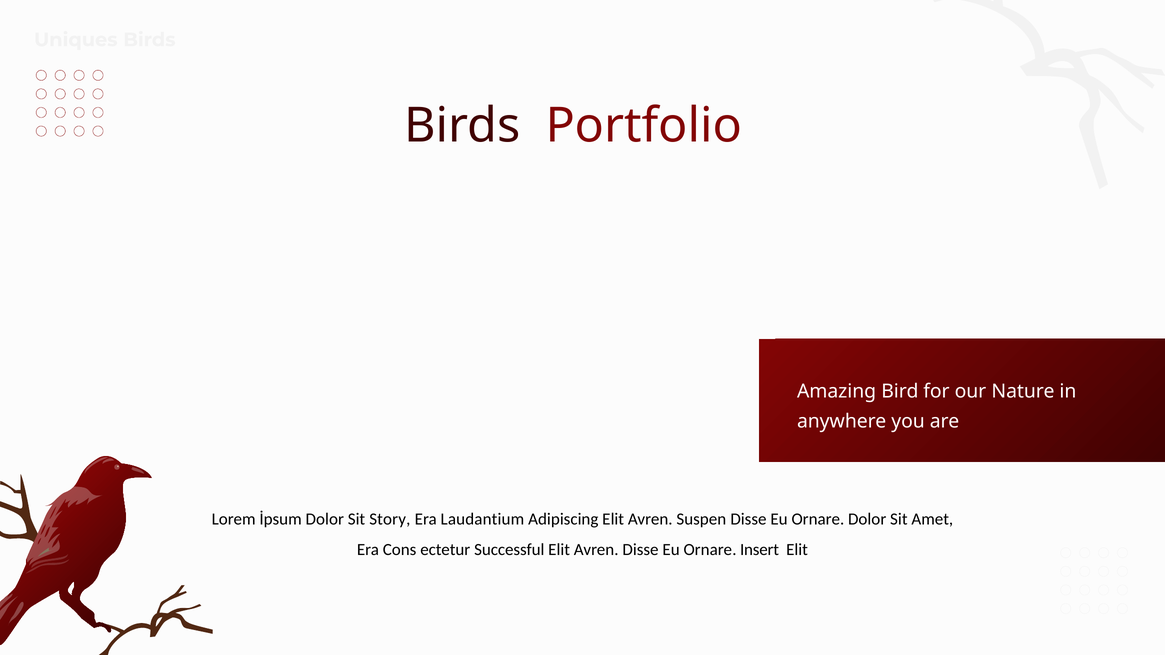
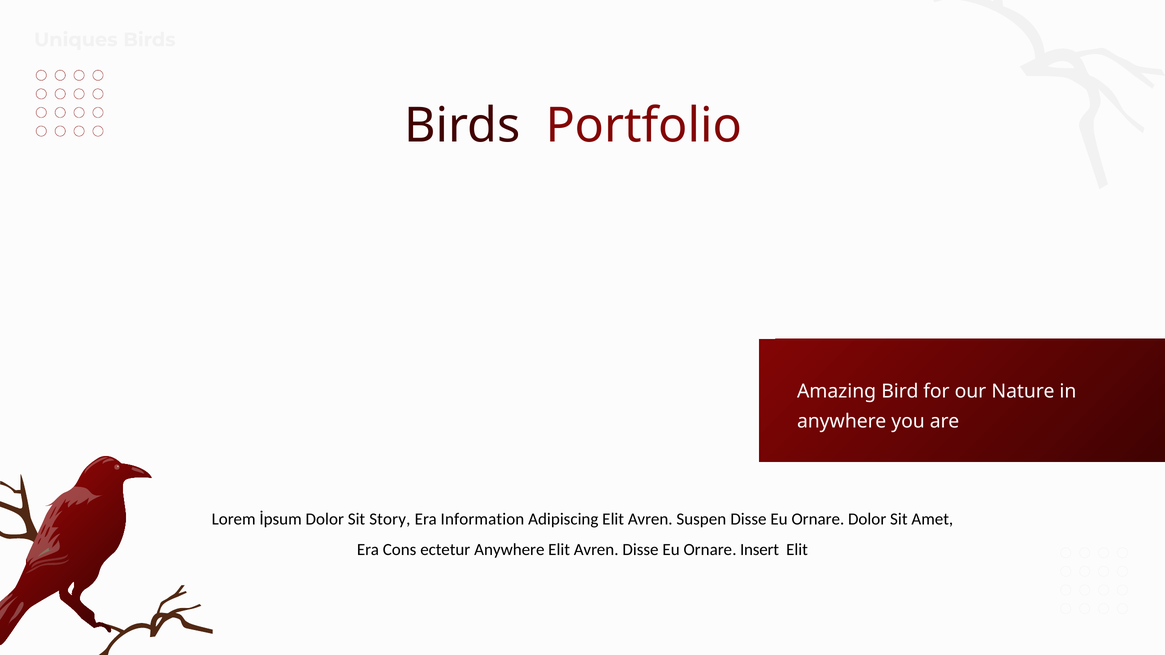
Laudantium: Laudantium -> Information
ectetur Successful: Successful -> Anywhere
